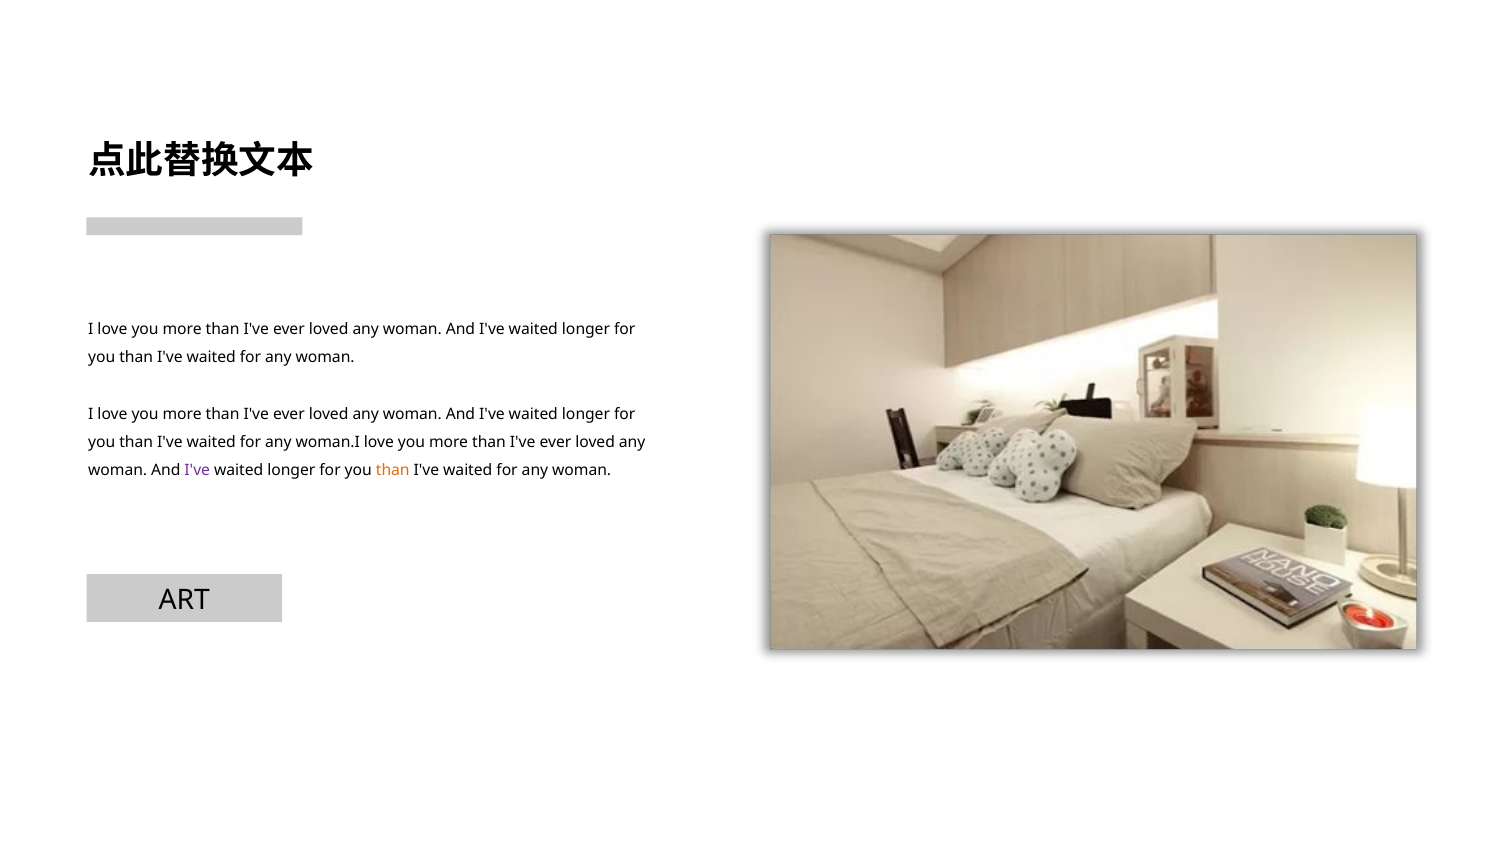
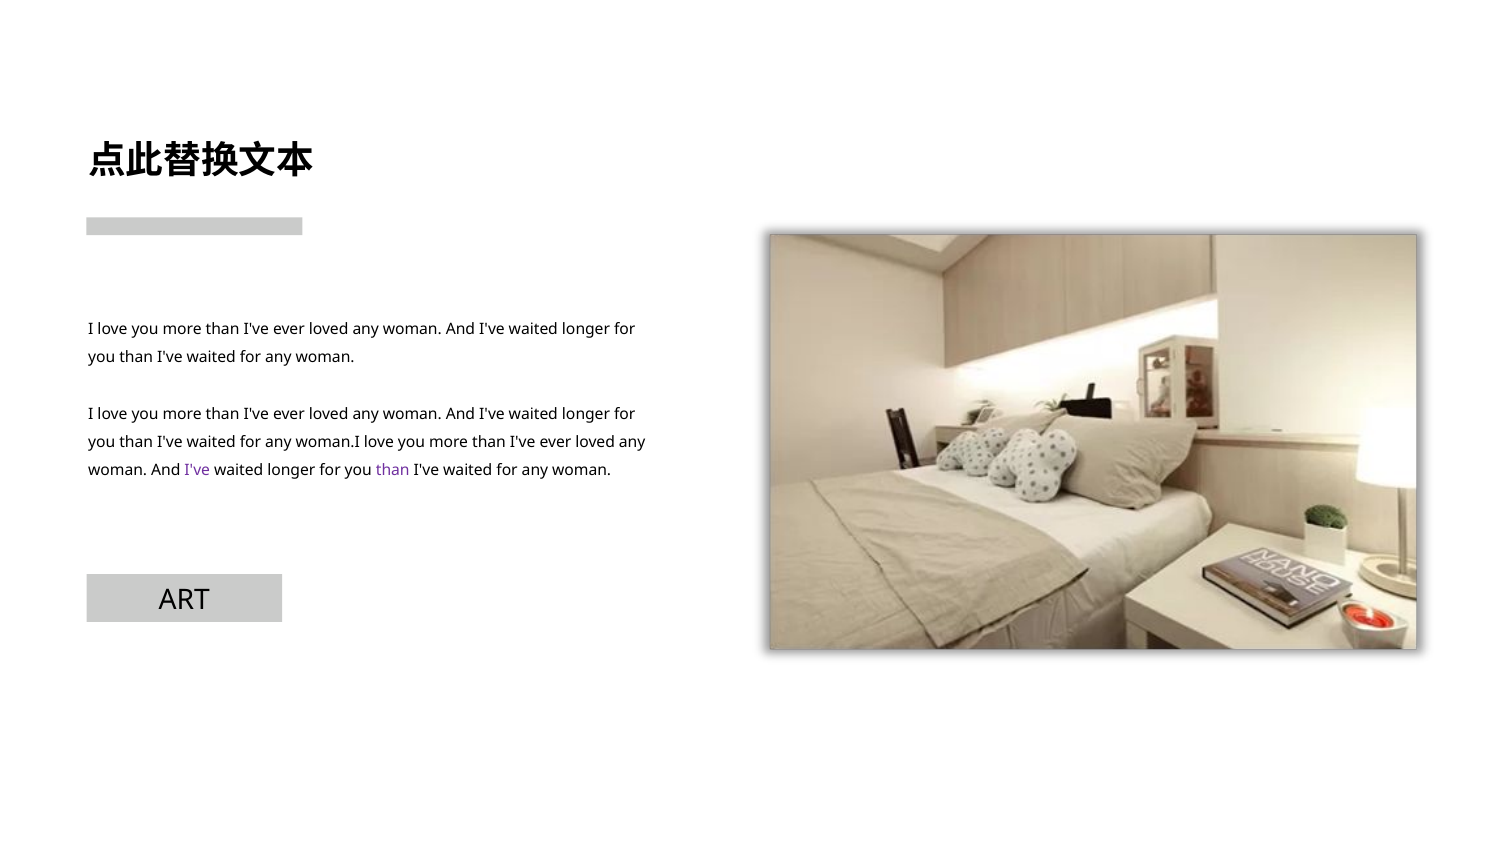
than at (393, 471) colour: orange -> purple
